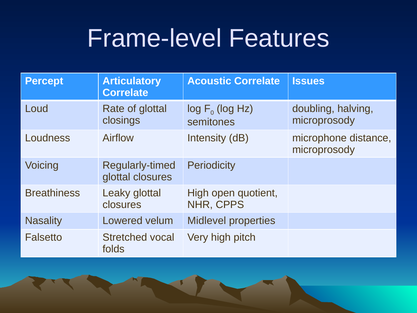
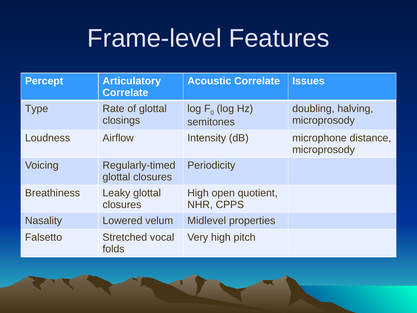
Loud: Loud -> Type
